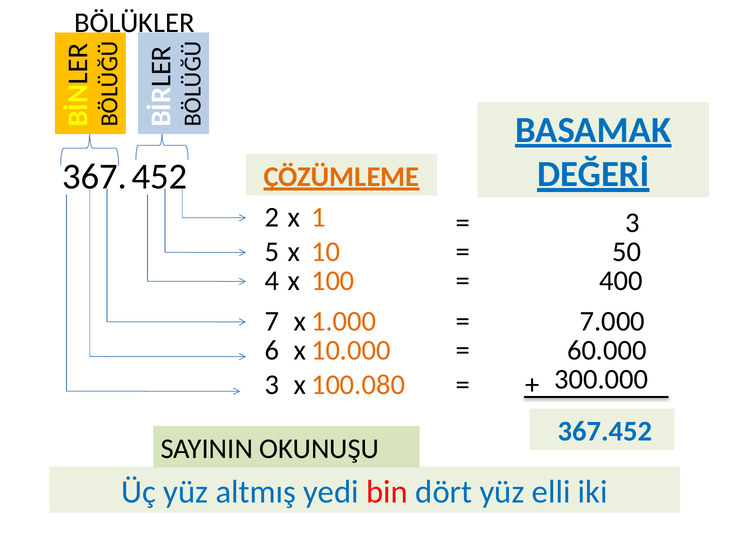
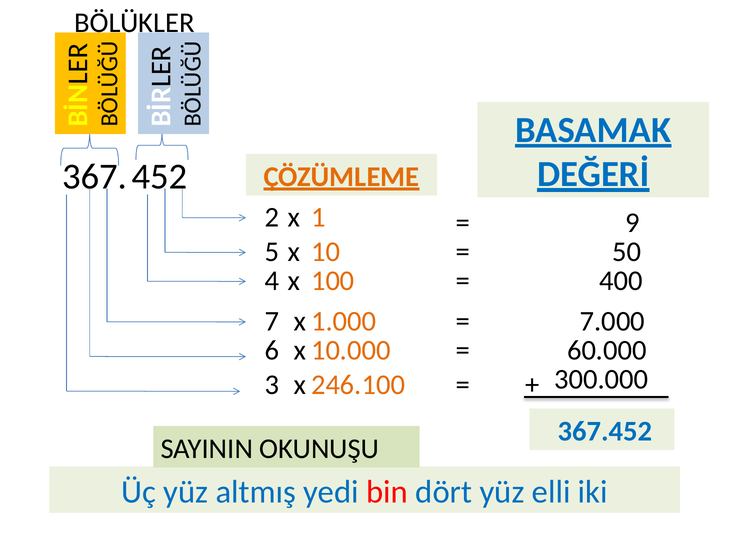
3 at (632, 223): 3 -> 9
100.080: 100.080 -> 246.100
